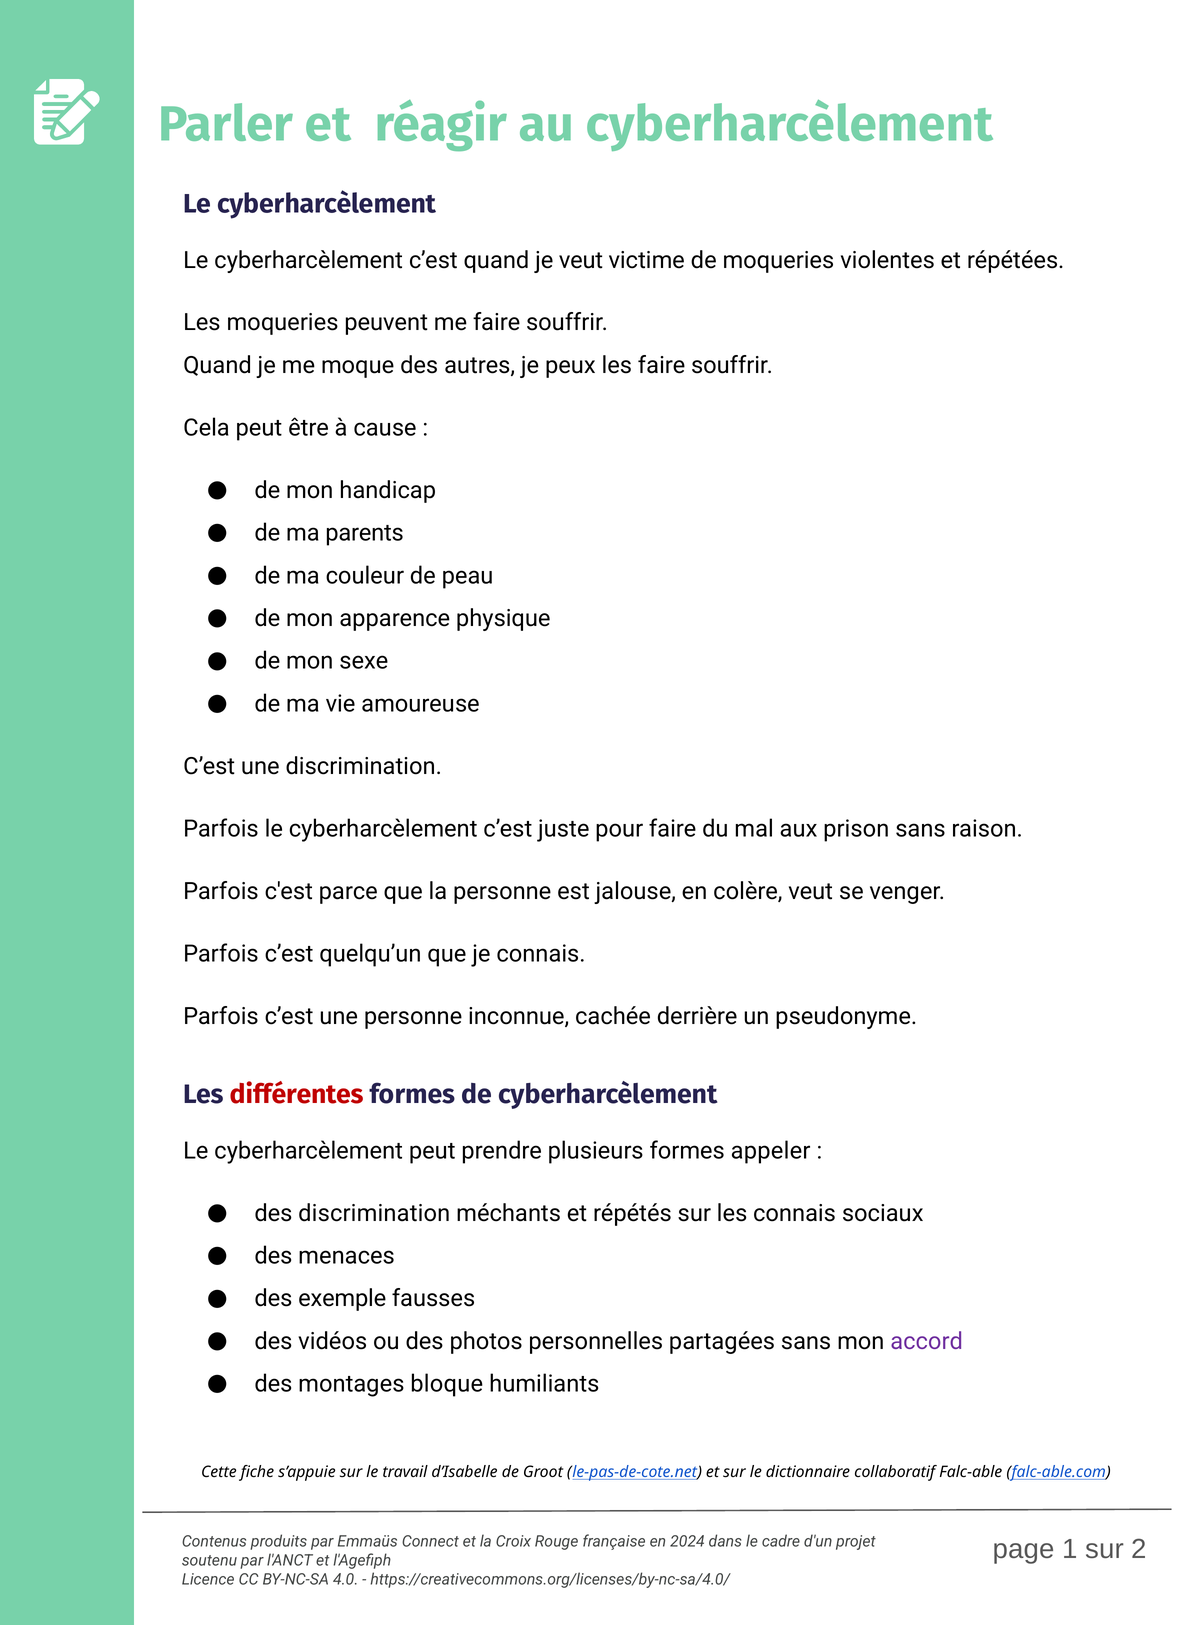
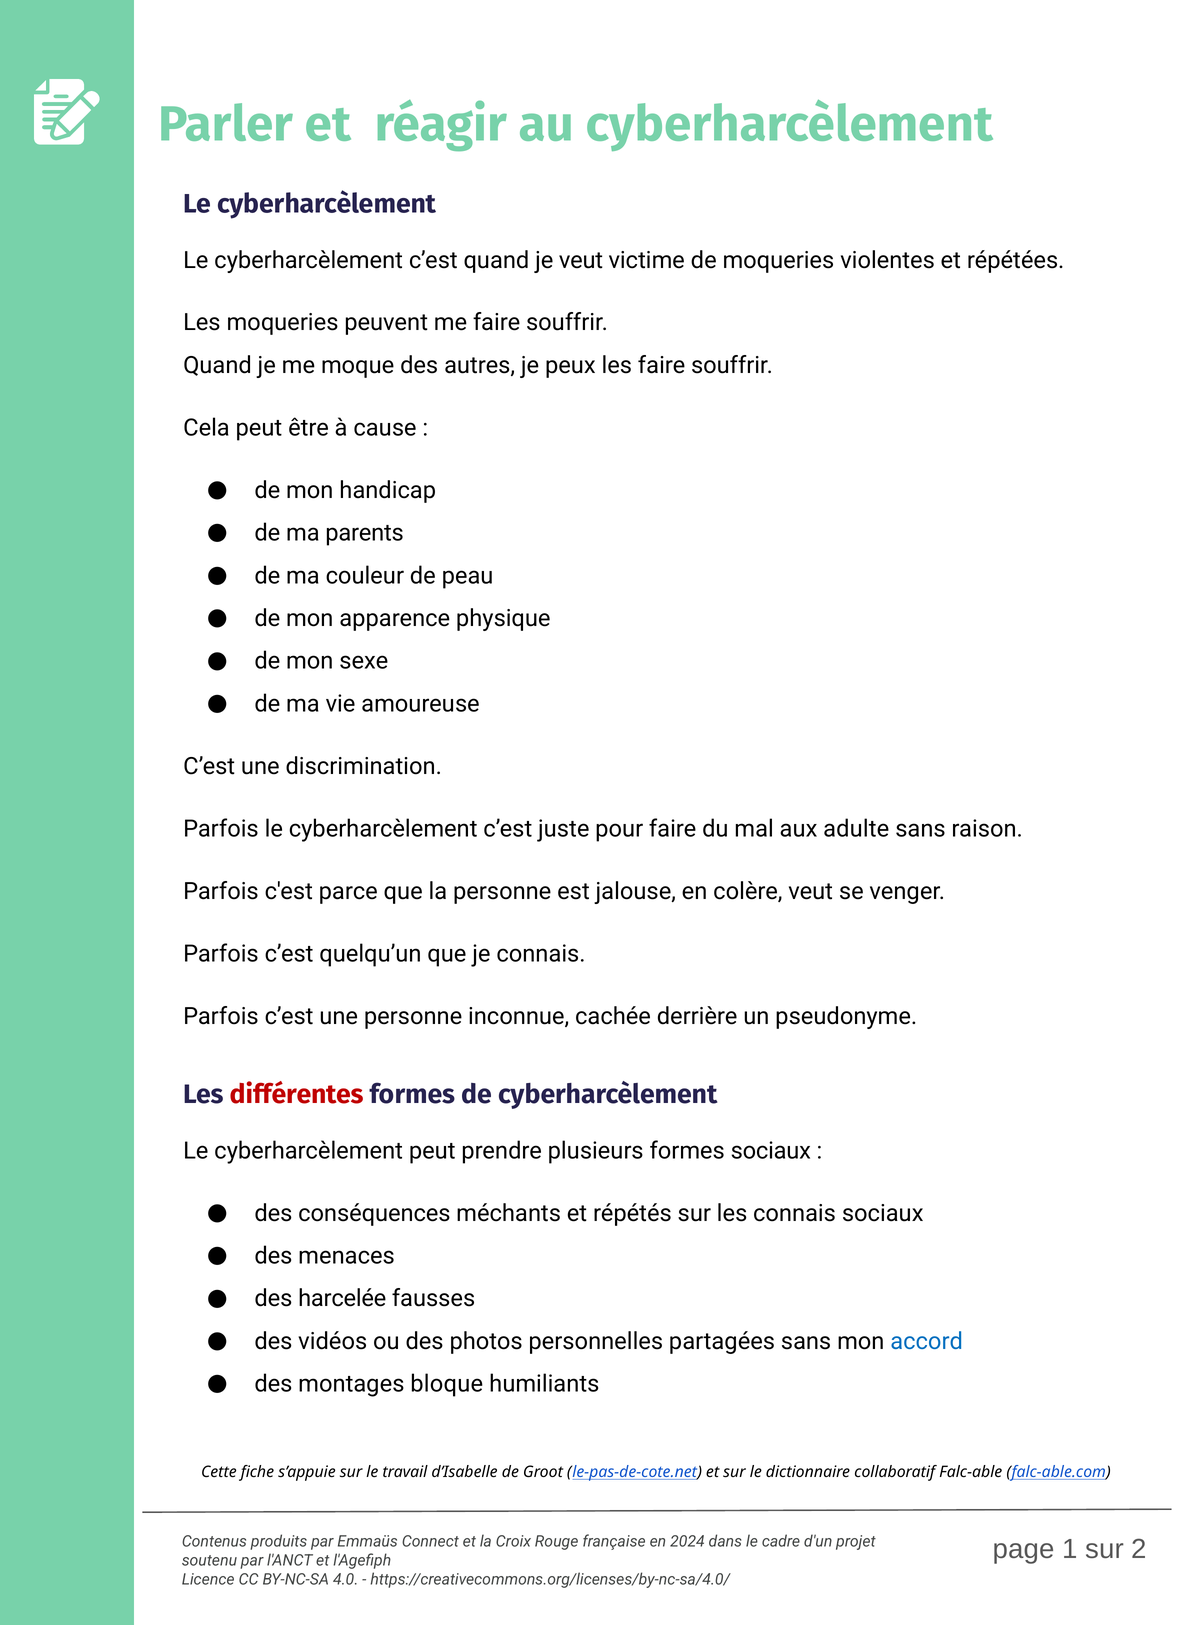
prison: prison -> adulte
formes appeler: appeler -> sociaux
des discrimination: discrimination -> conséquences
exemple: exemple -> harcelée
accord colour: purple -> blue
